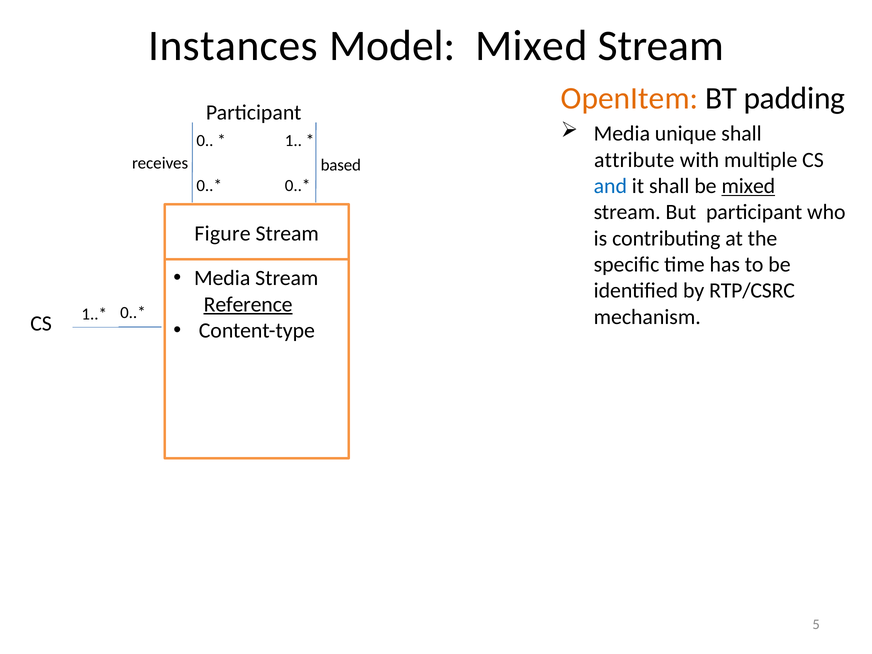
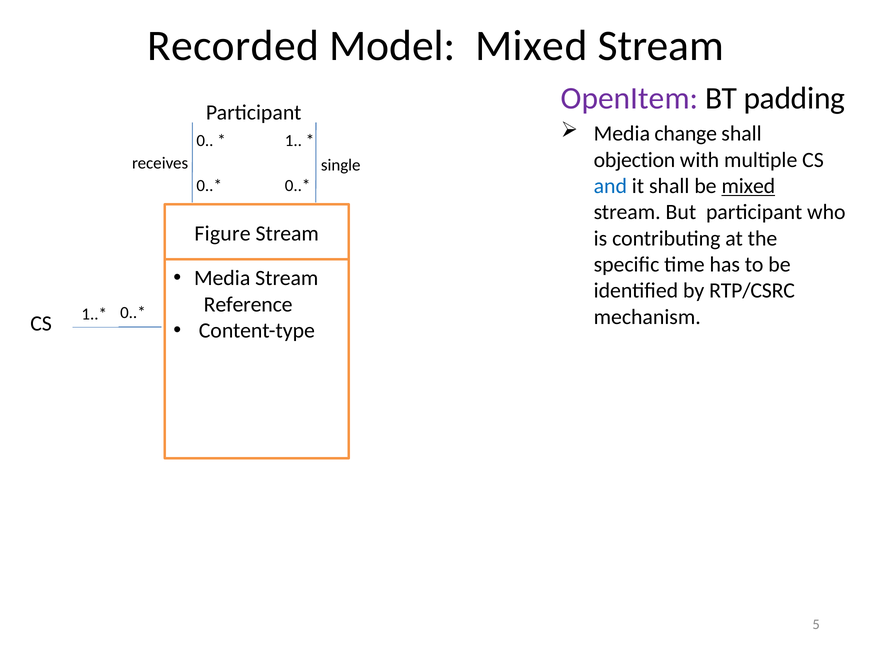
Instances: Instances -> Recorded
OpenItem colour: orange -> purple
unique: unique -> change
attribute: attribute -> objection
based: based -> single
Reference underline: present -> none
